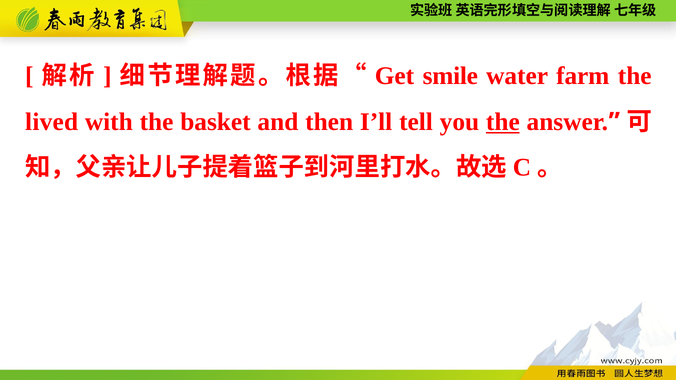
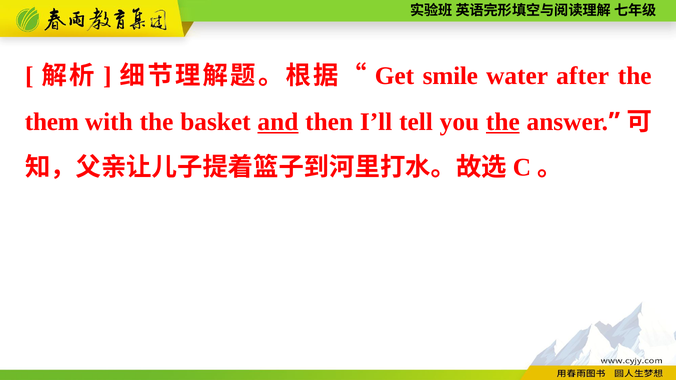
farm: farm -> after
lived: lived -> them
and underline: none -> present
